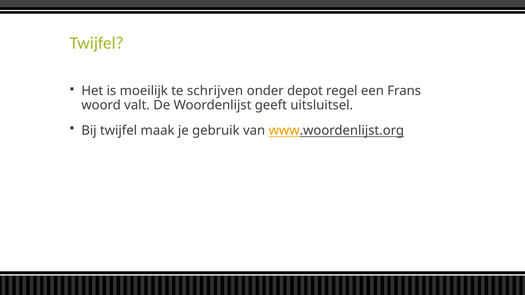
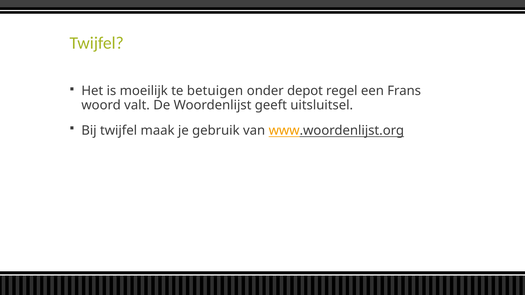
schrijven: schrijven -> betuigen
